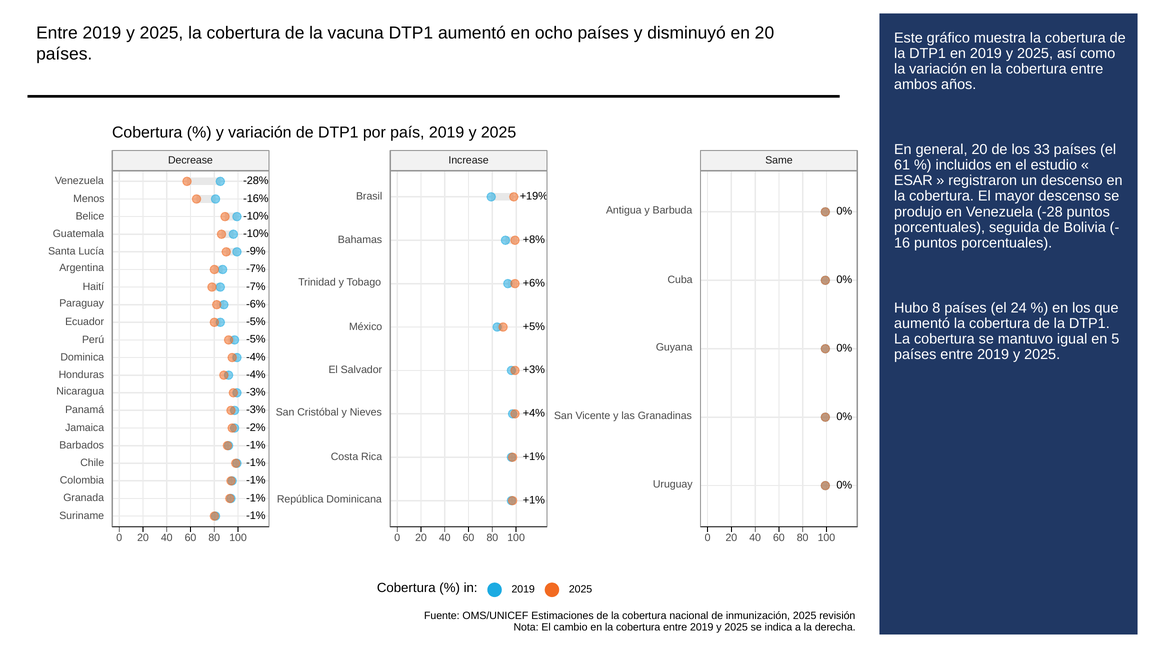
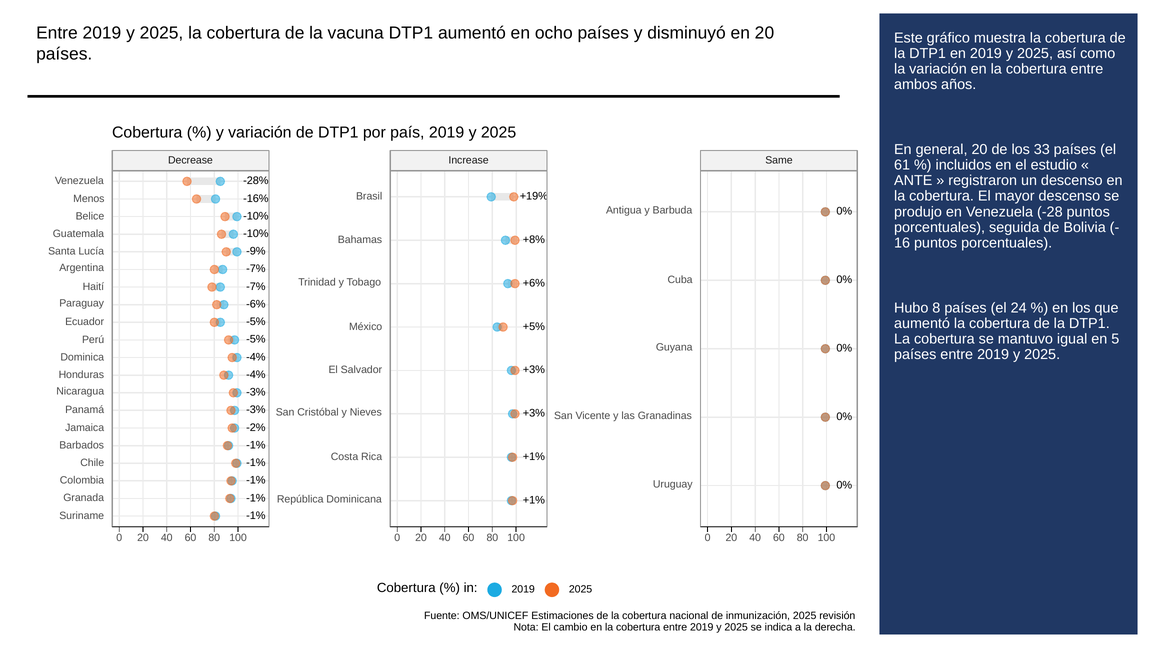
ESAR: ESAR -> ANTE
+4% at (534, 413): +4% -> +3%
